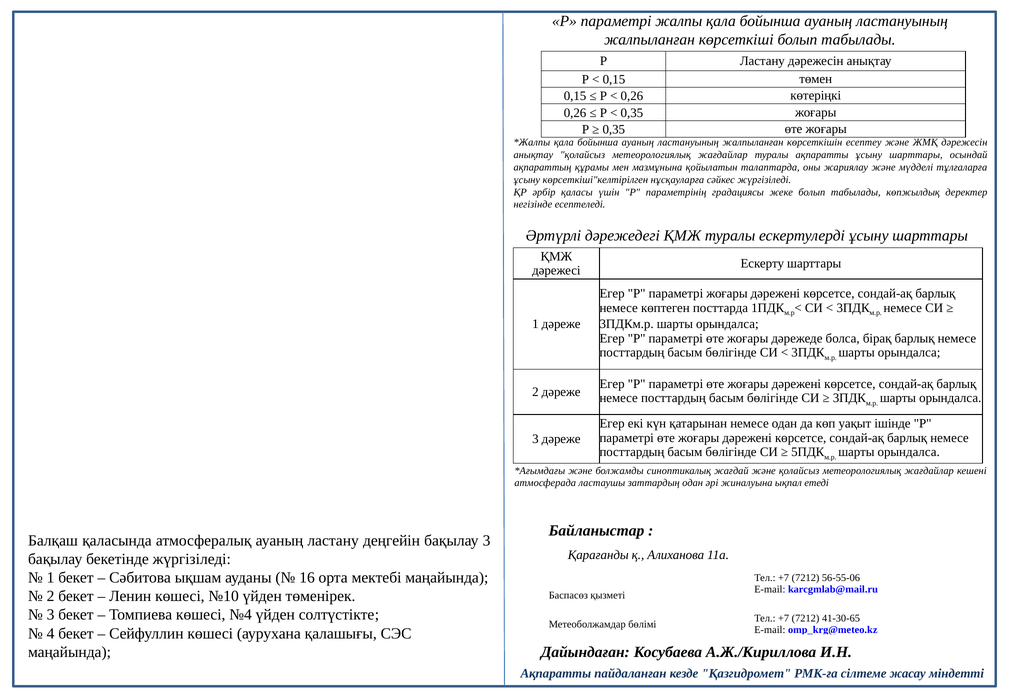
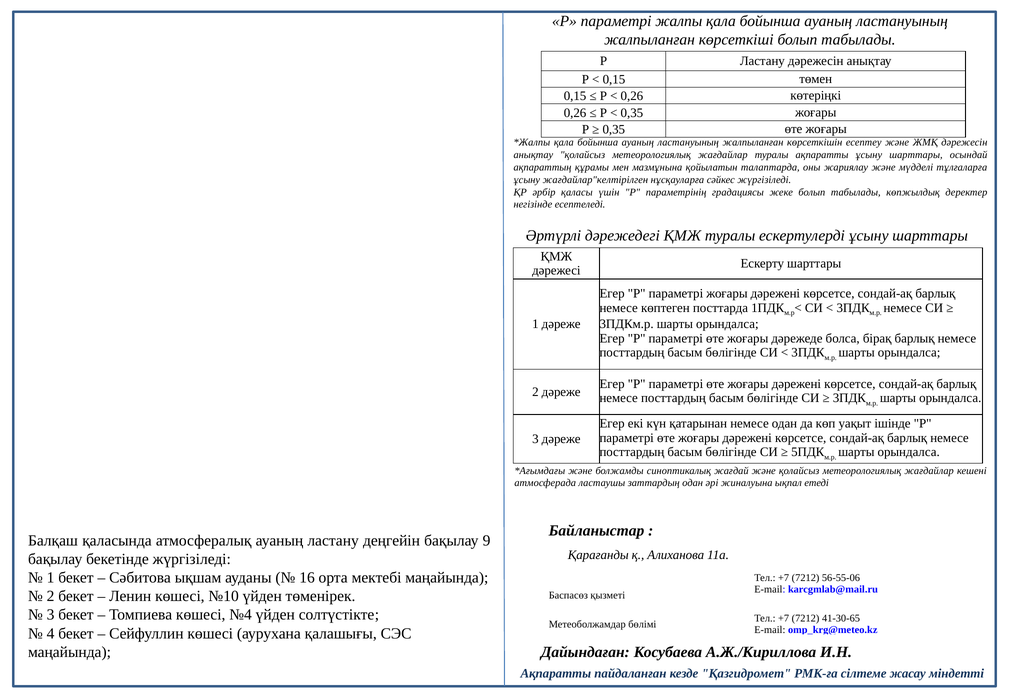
көрсеткіші"келтірілген: көрсеткіші"келтірілген -> жағдайлар"келтірілген
бақылау 3: 3 -> 9
